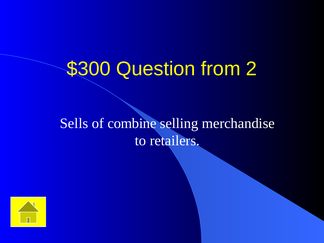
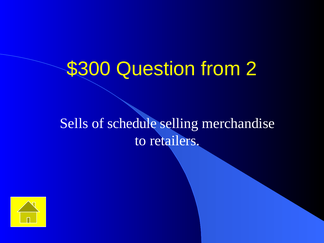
combine: combine -> schedule
